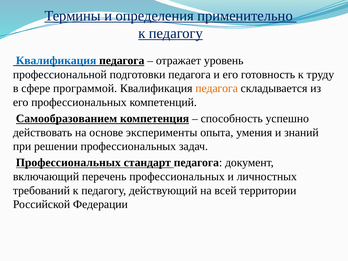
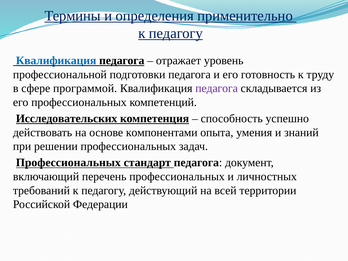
педагога at (217, 88) colour: orange -> purple
Самообразованием: Самообразованием -> Исследовательских
эксперименты: эксперименты -> компонентами
